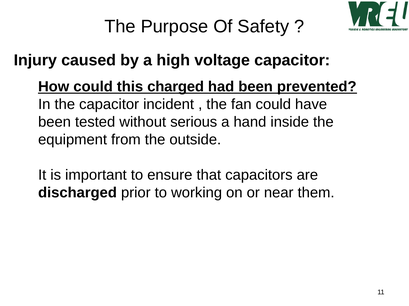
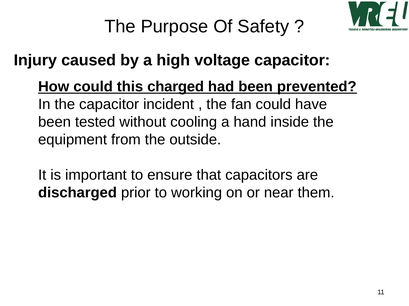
serious: serious -> cooling
